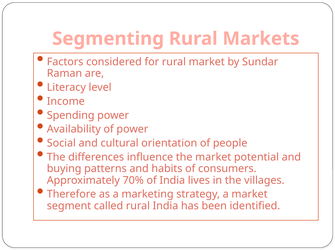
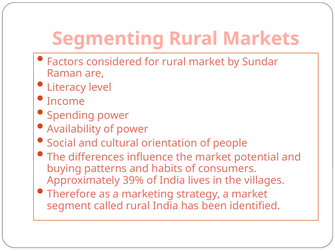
70%: 70% -> 39%
